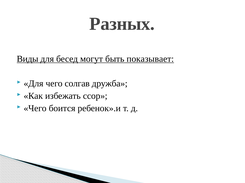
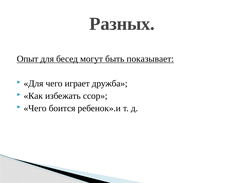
Виды: Виды -> Опыт
солгав: солгав -> играет
